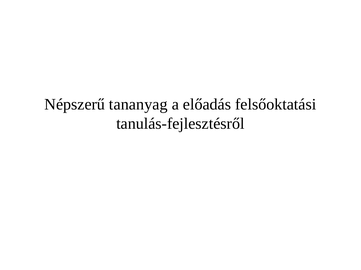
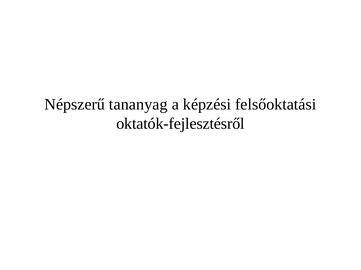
előadás: előadás -> képzési
tanulás-fejlesztésről: tanulás-fejlesztésről -> oktatók-fejlesztésről
